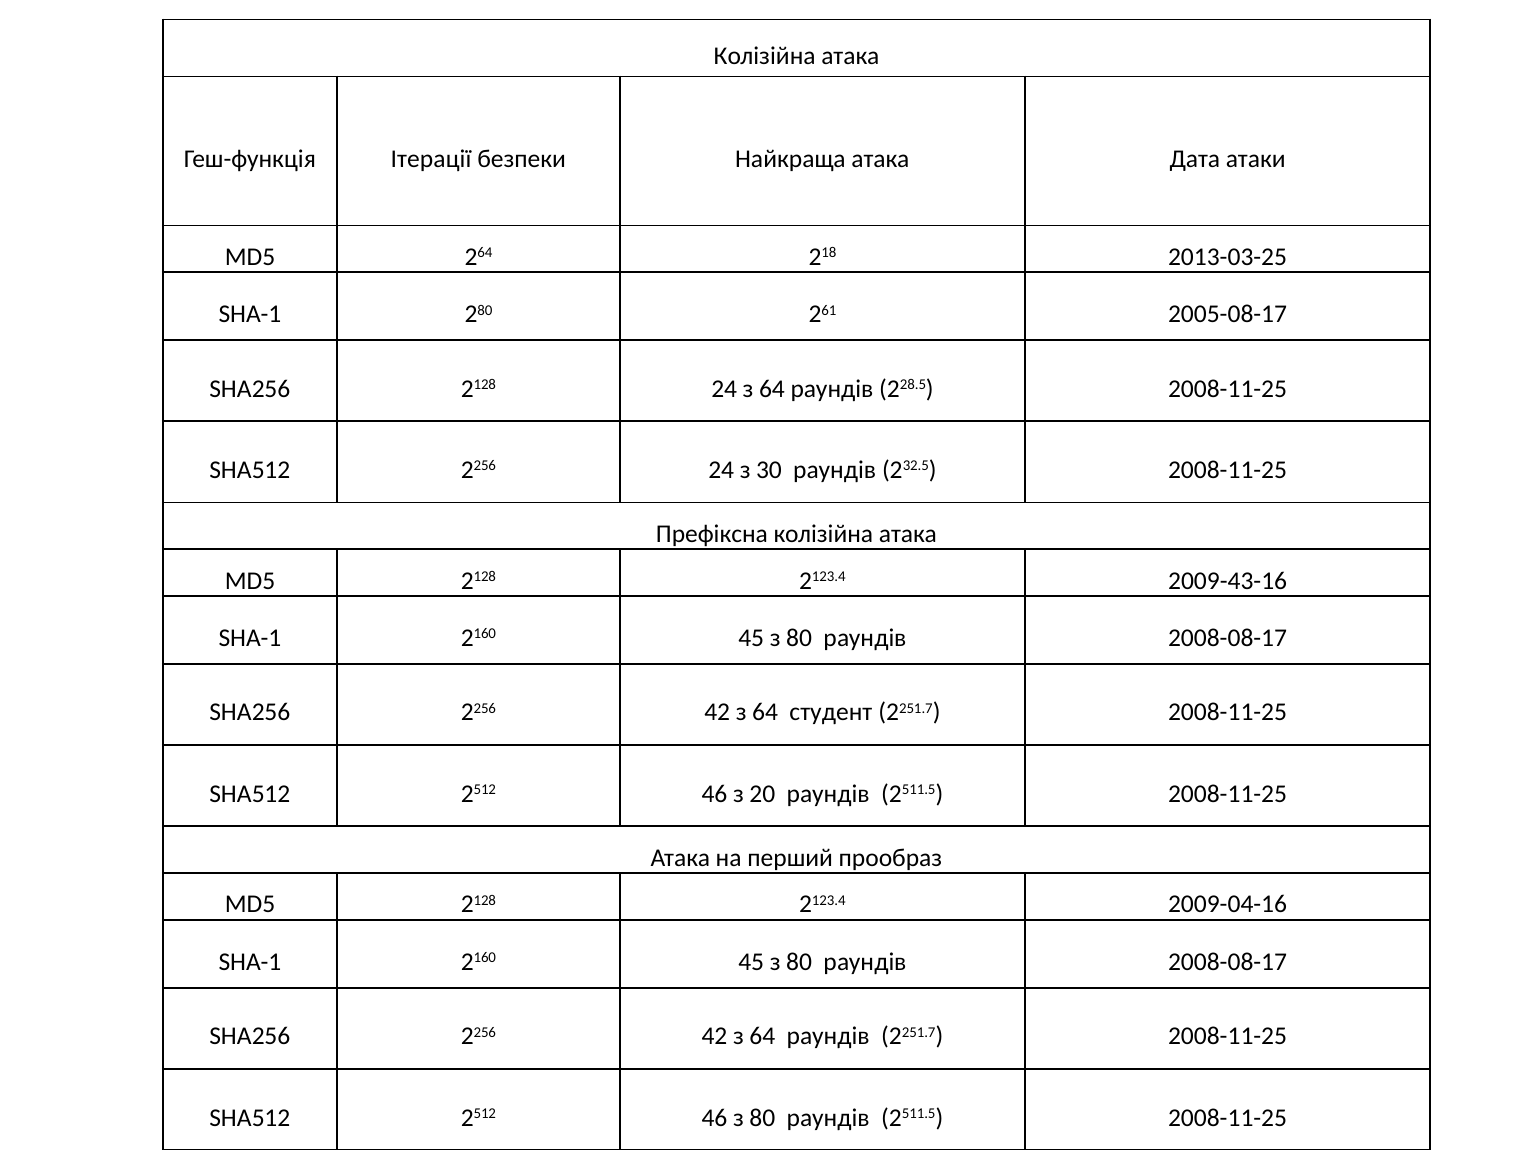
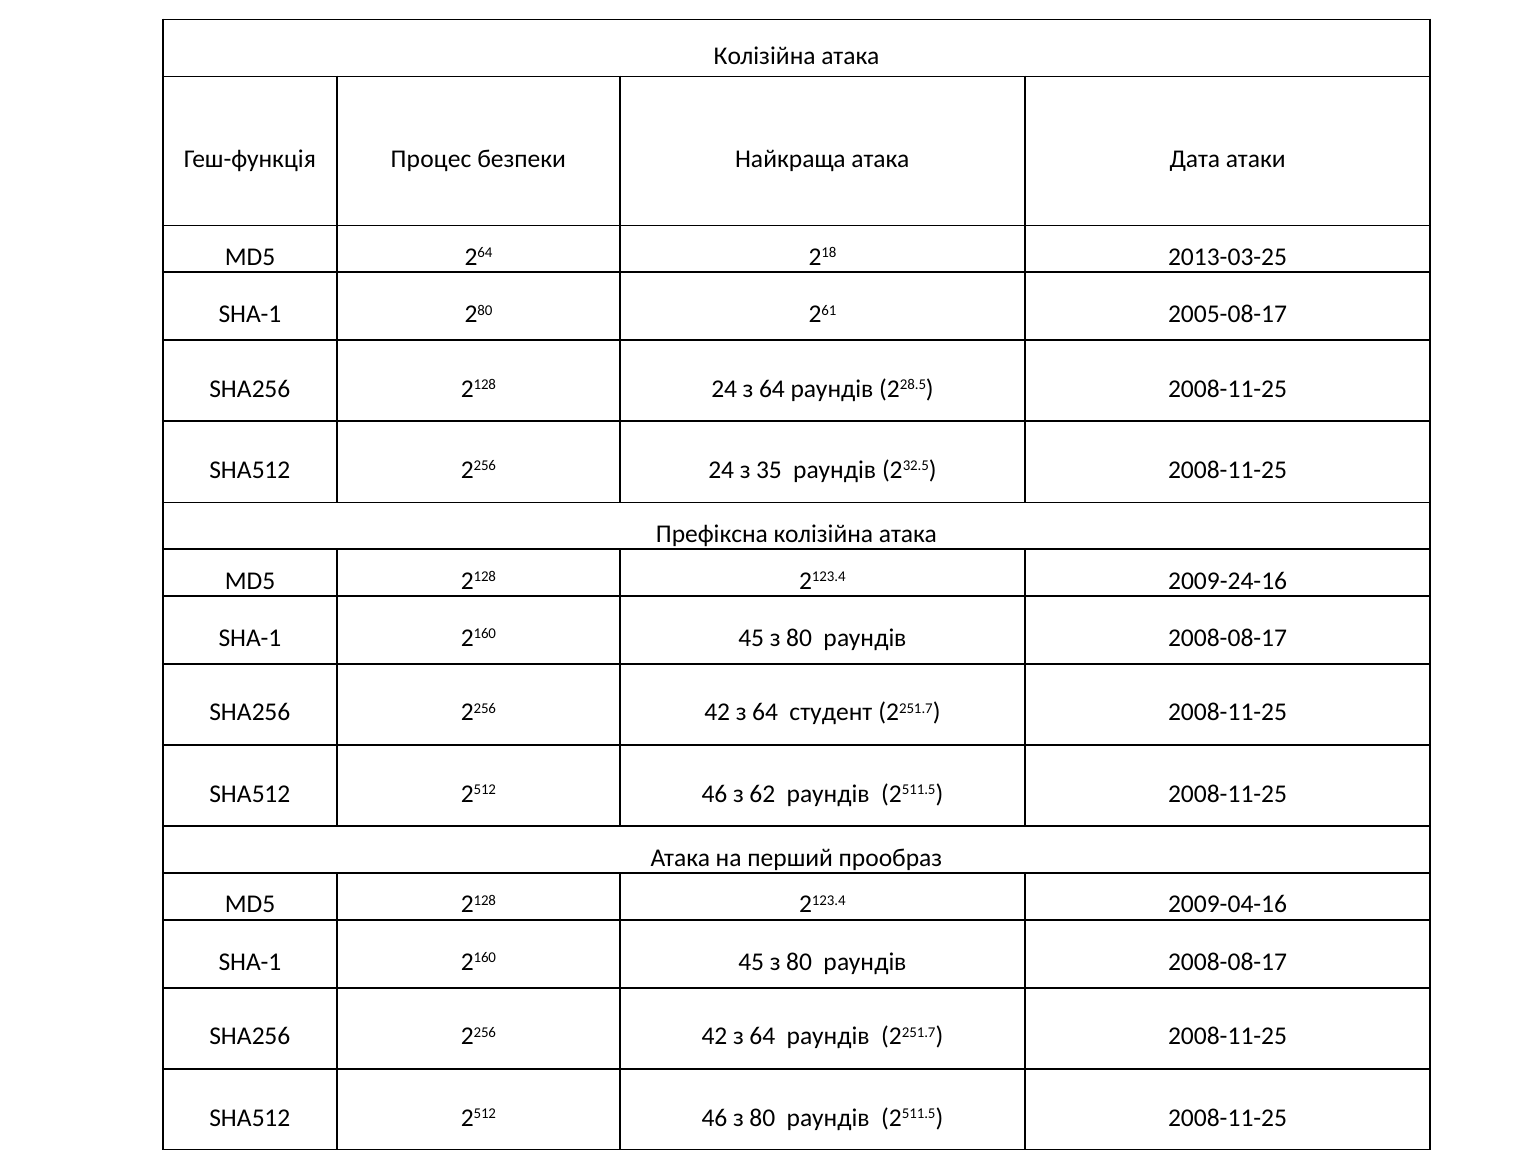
Ітерації: Ітерації -> Процес
30: 30 -> 35
2009-43-16: 2009-43-16 -> 2009-24-16
20: 20 -> 62
